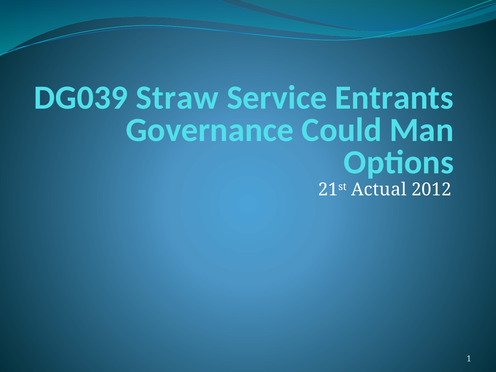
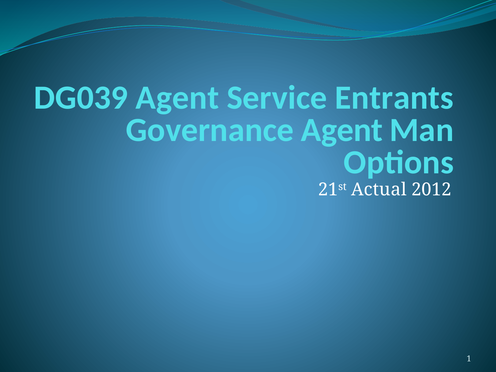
DG039 Straw: Straw -> Agent
Governance Could: Could -> Agent
